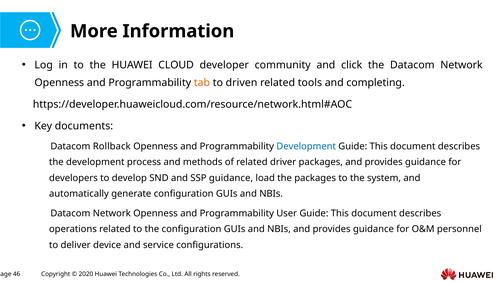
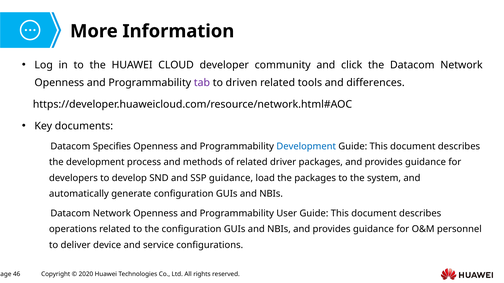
tab colour: orange -> purple
completing: completing -> differences
Rollback: Rollback -> Specifies
